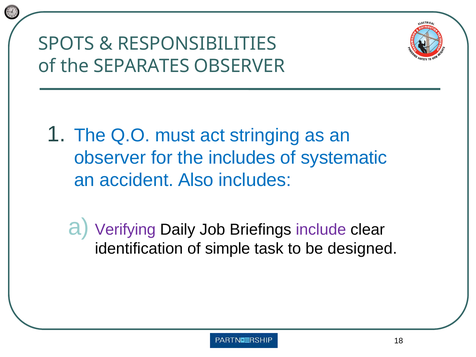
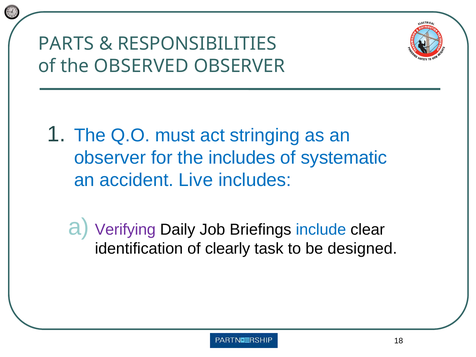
SPOTS: SPOTS -> PARTS
SEPARATES: SEPARATES -> OBSERVED
Also: Also -> Live
include colour: purple -> blue
simple: simple -> clearly
